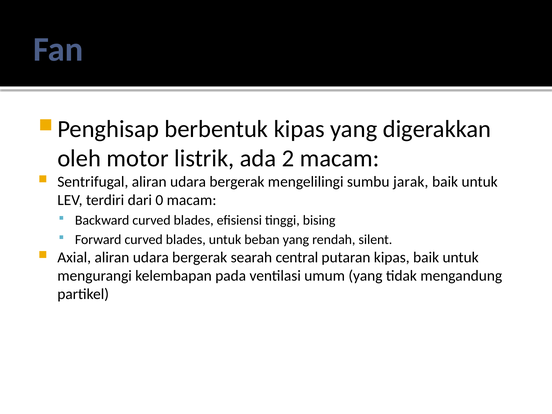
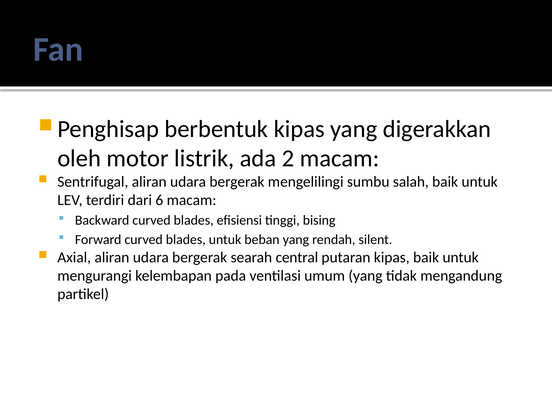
jarak: jarak -> salah
0: 0 -> 6
